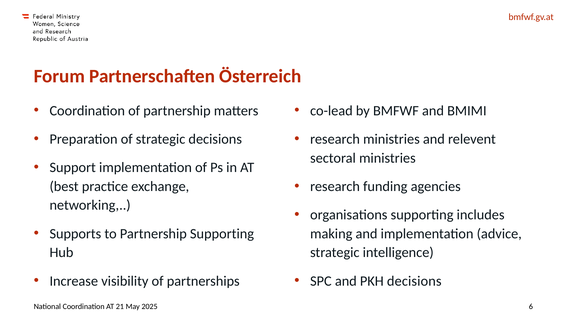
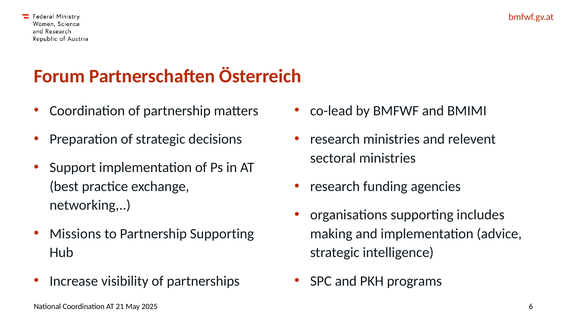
Supports: Supports -> Missions
PKH decisions: decisions -> programs
